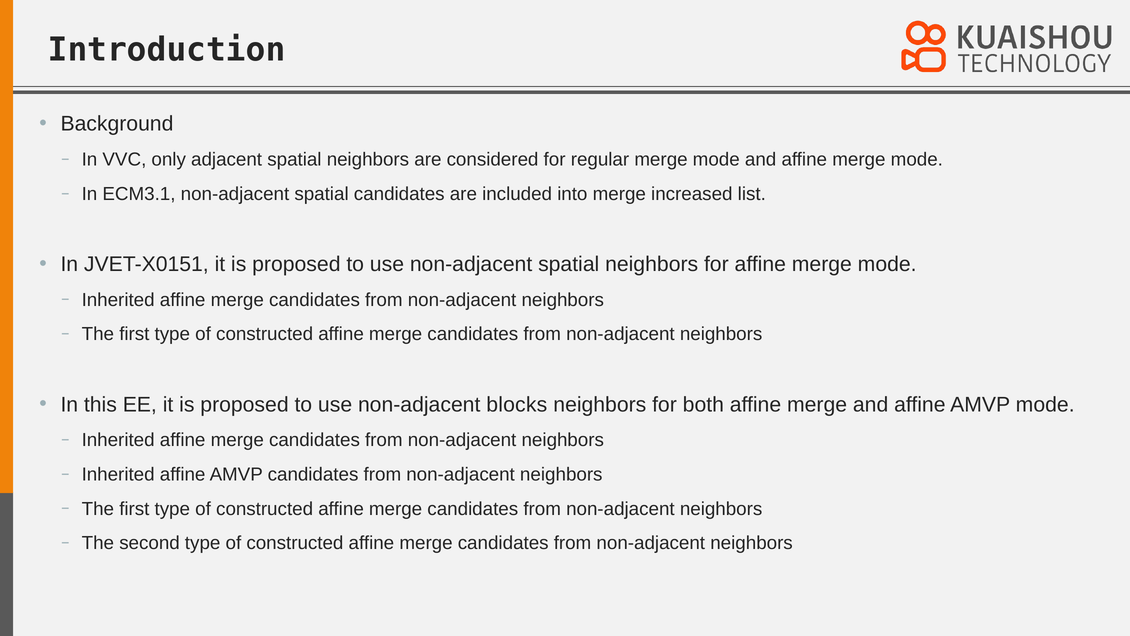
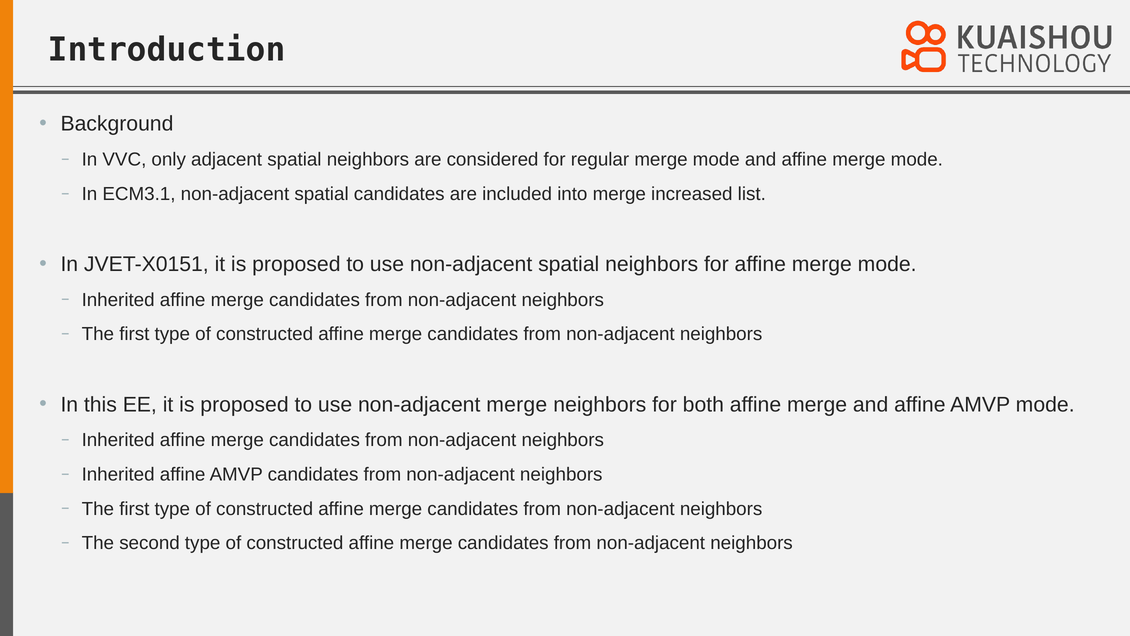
non-adjacent blocks: blocks -> merge
